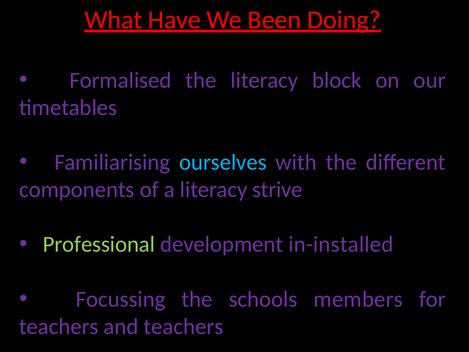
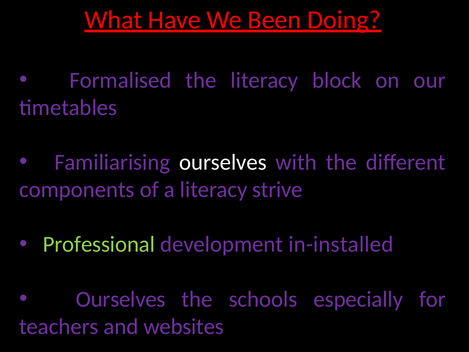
ourselves at (223, 162) colour: light blue -> white
Focussing at (121, 299): Focussing -> Ourselves
members: members -> especially
and teachers: teachers -> websites
